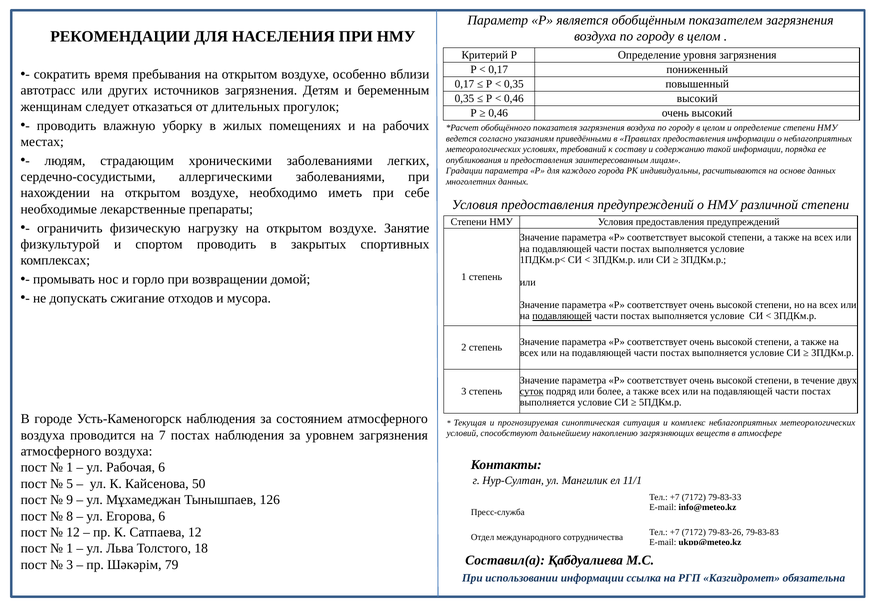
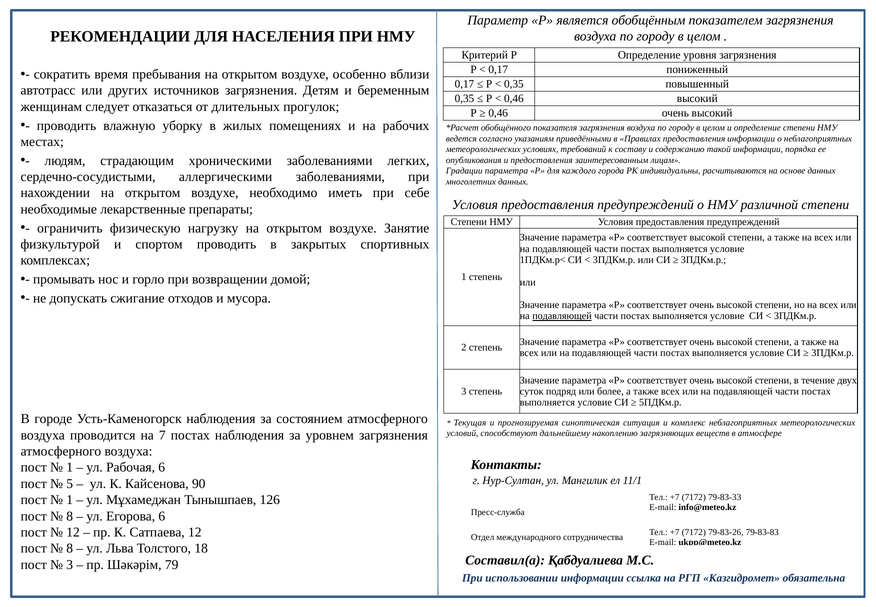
суток underline: present -> none
50: 50 -> 90
9 at (70, 499): 9 -> 1
1 at (70, 548): 1 -> 8
